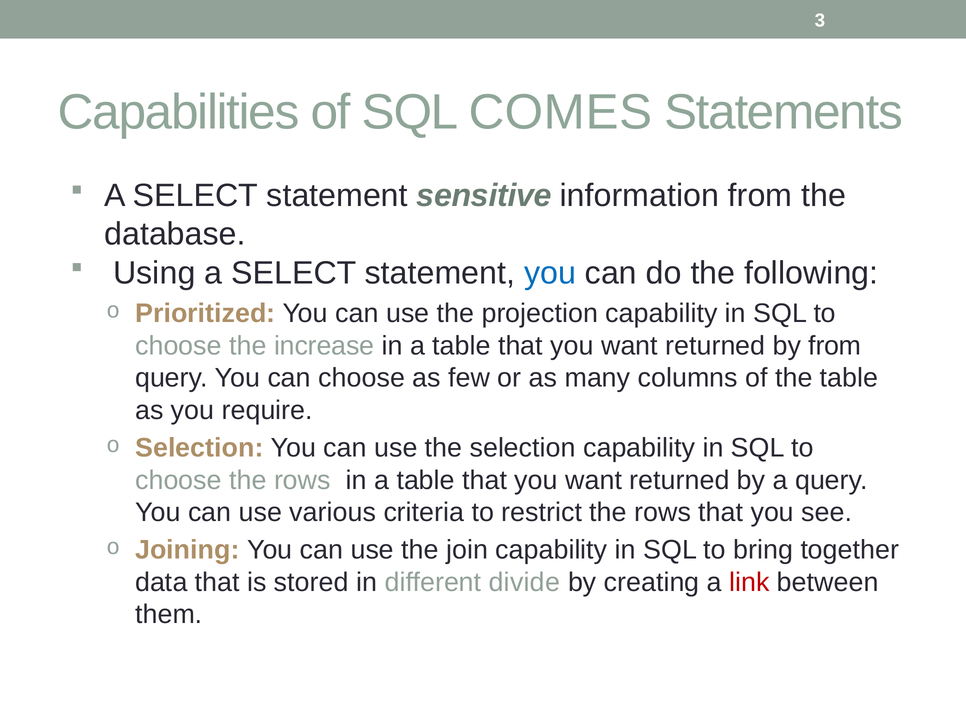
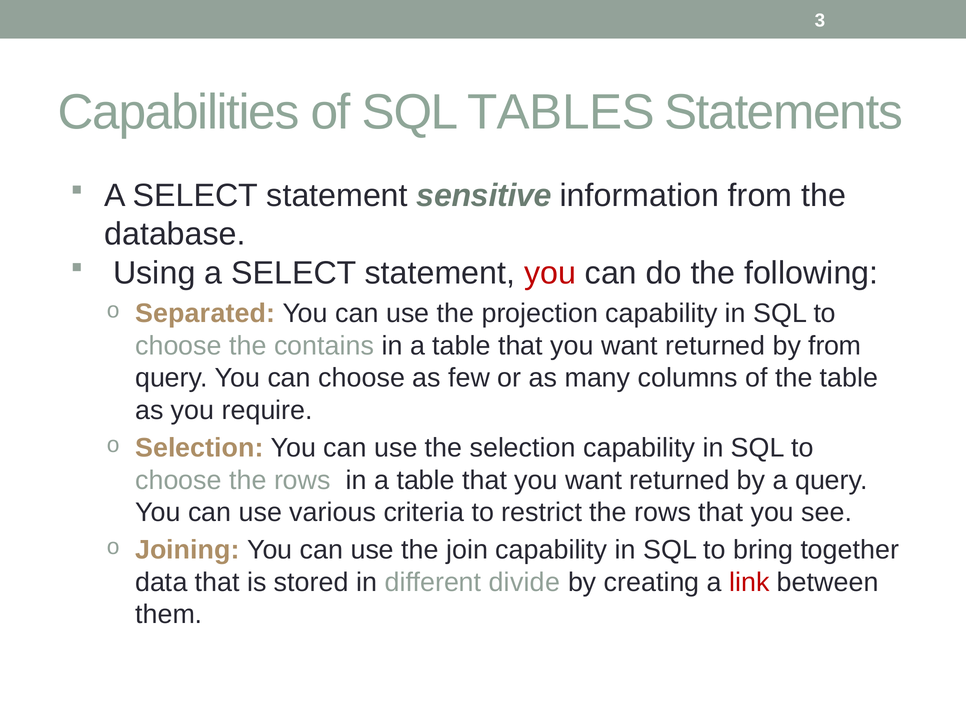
COMES: COMES -> TABLES
you at (550, 273) colour: blue -> red
Prioritized: Prioritized -> Separated
increase: increase -> contains
